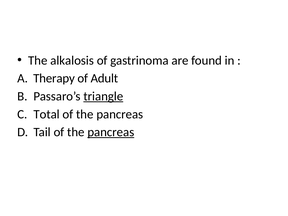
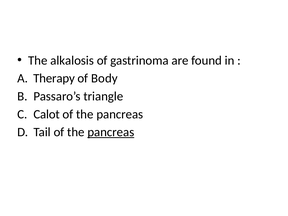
Adult: Adult -> Body
triangle underline: present -> none
Total: Total -> Calot
